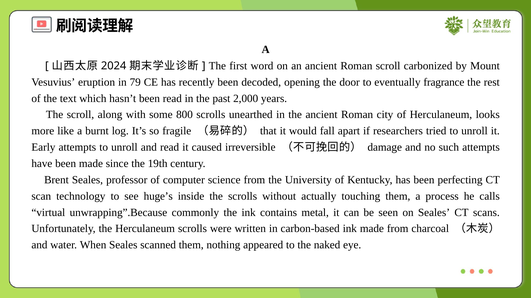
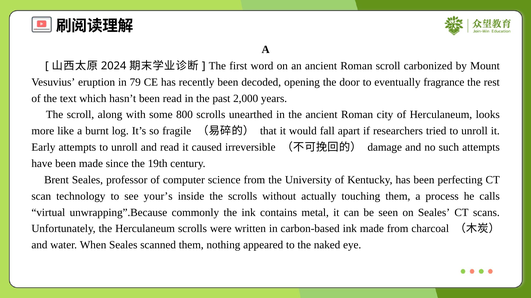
huge’s: huge’s -> your’s
